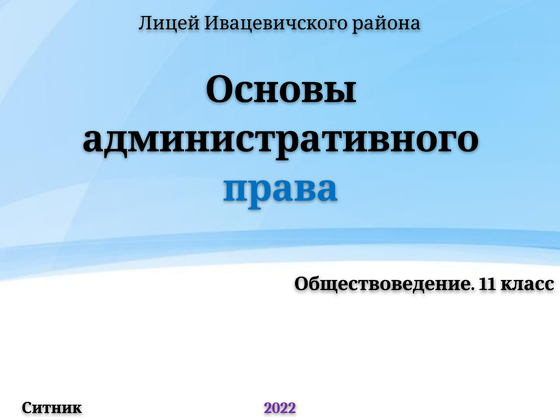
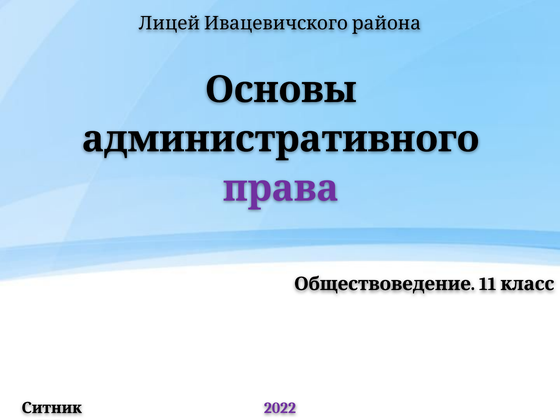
права colour: blue -> purple
